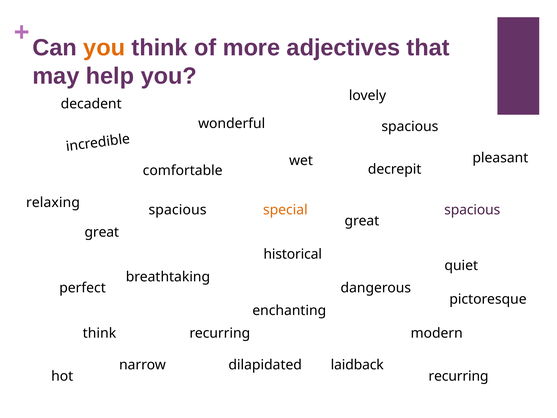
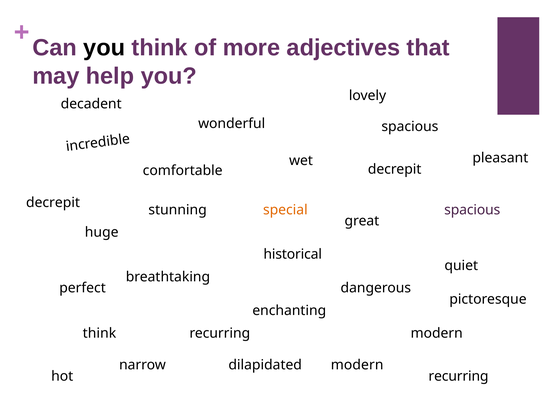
you at (104, 48) colour: orange -> black
relaxing at (53, 202): relaxing -> decrepit
spacious at (178, 210): spacious -> stunning
great at (102, 232): great -> huge
laidback at (357, 365): laidback -> modern
